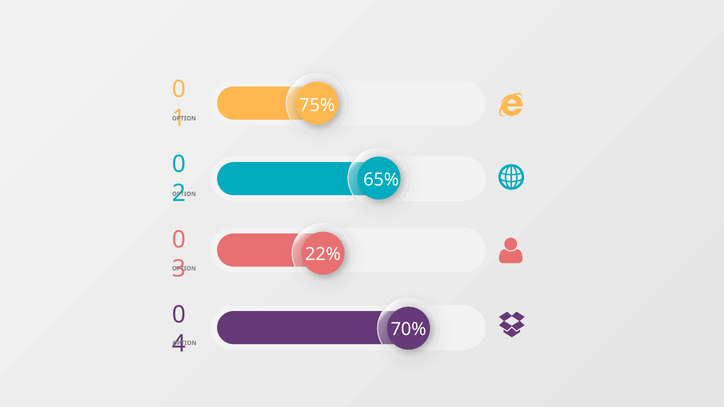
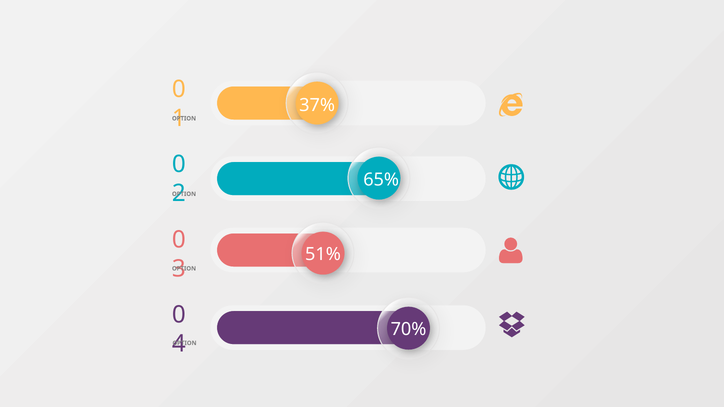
75%: 75% -> 37%
22%: 22% -> 51%
